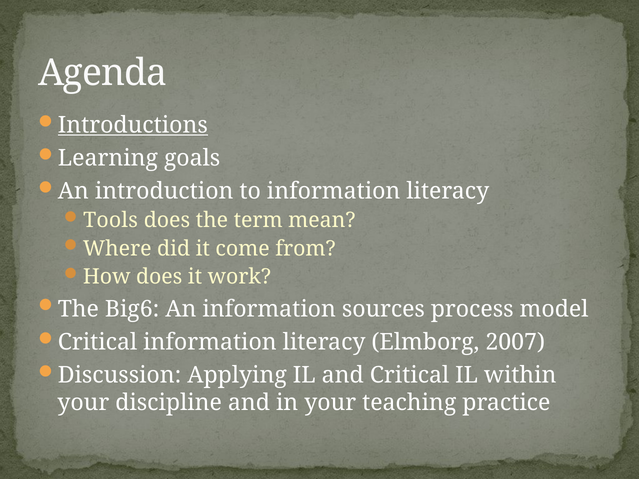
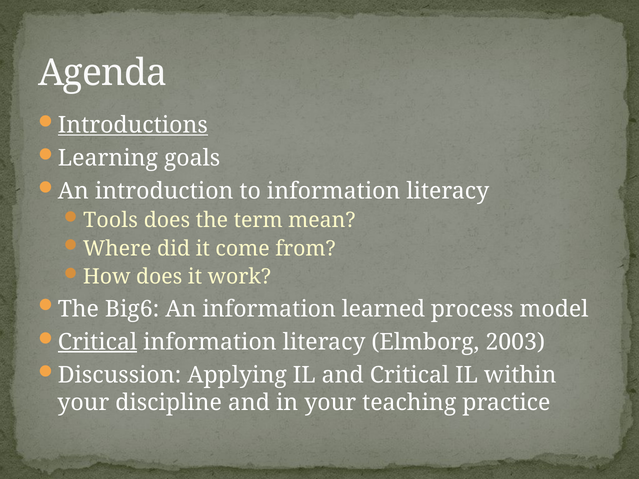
sources: sources -> learned
Critical at (98, 342) underline: none -> present
2007: 2007 -> 2003
